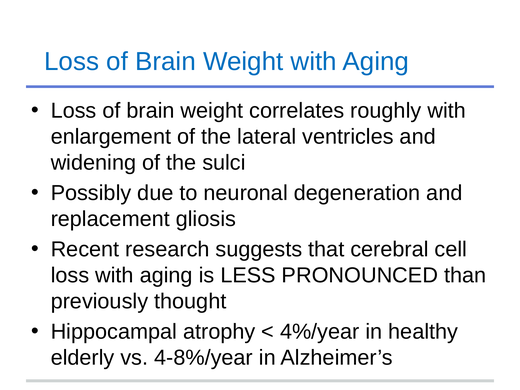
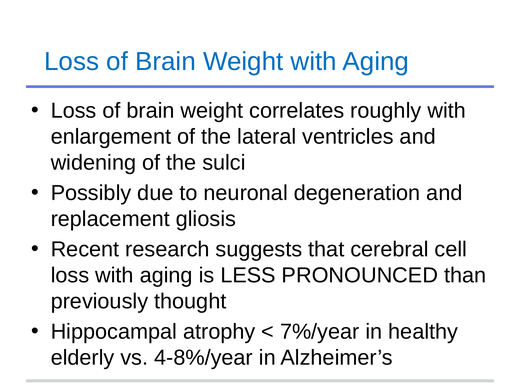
4%/year: 4%/year -> 7%/year
